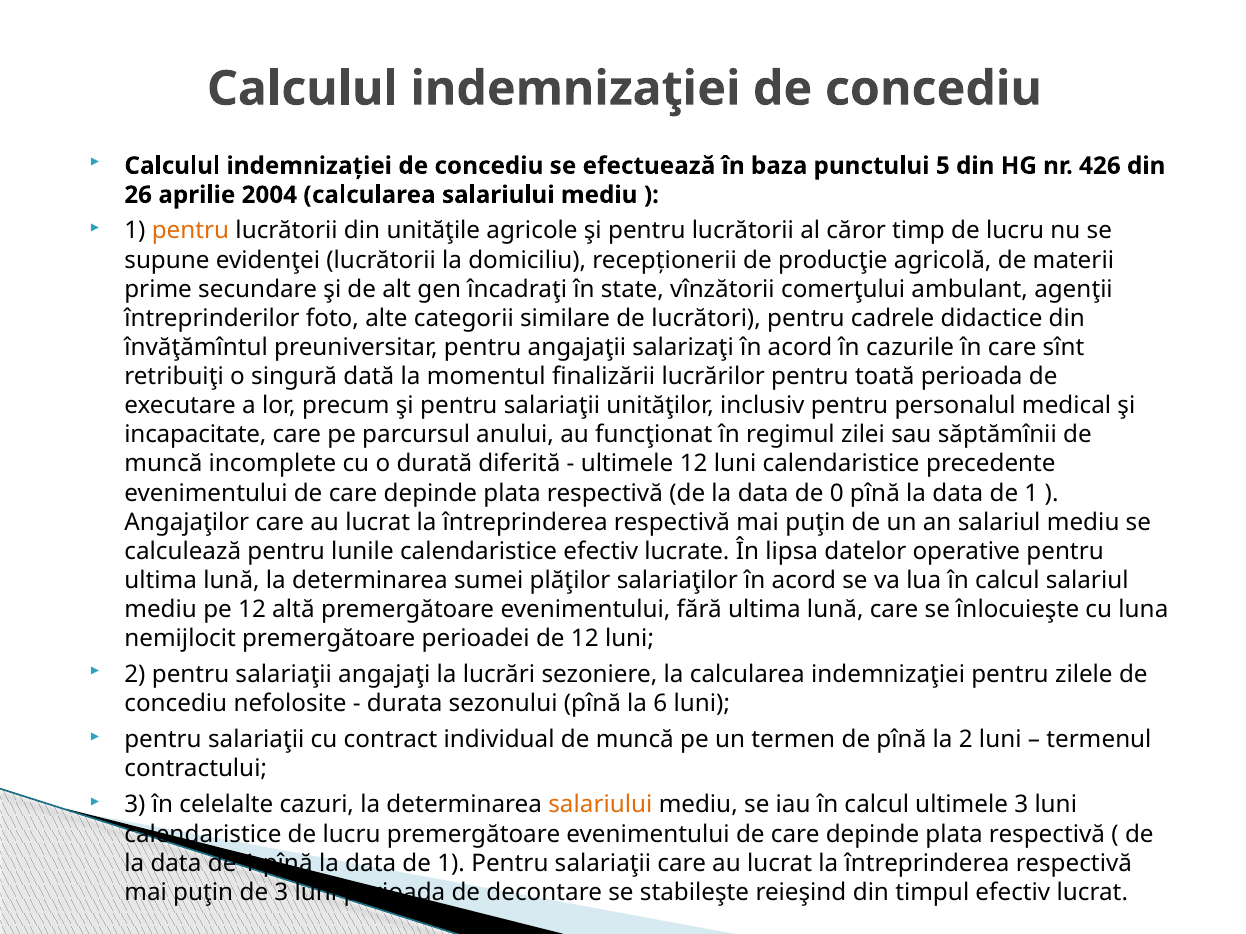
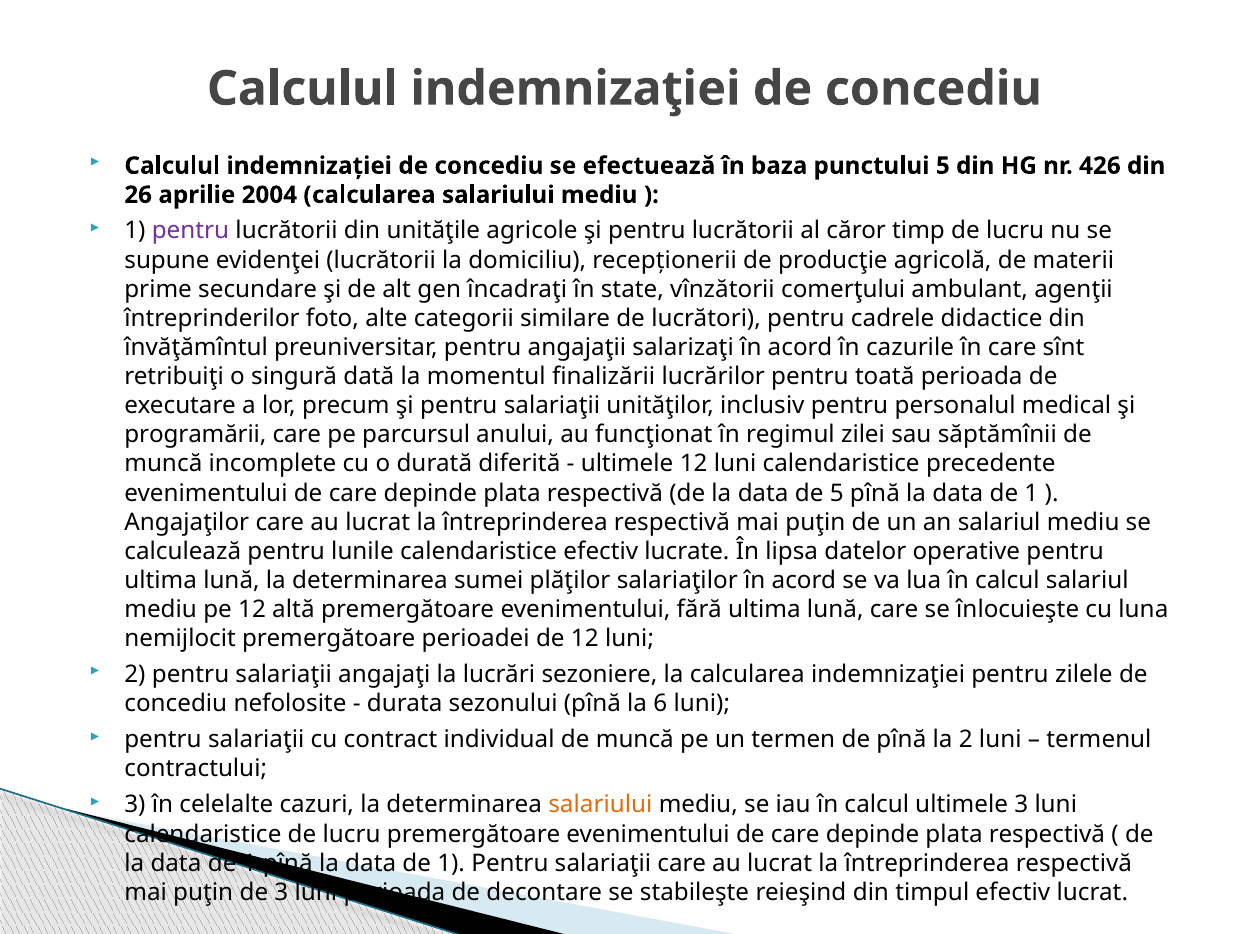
pentru at (191, 231) colour: orange -> purple
incapacitate: incapacitate -> programării
de 0: 0 -> 5
